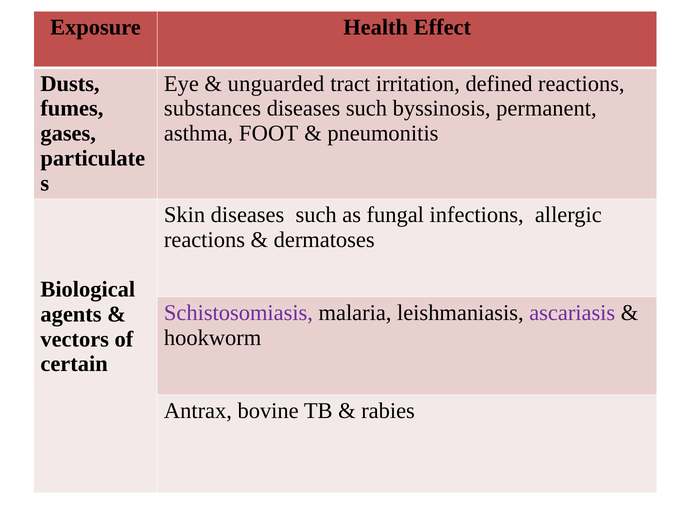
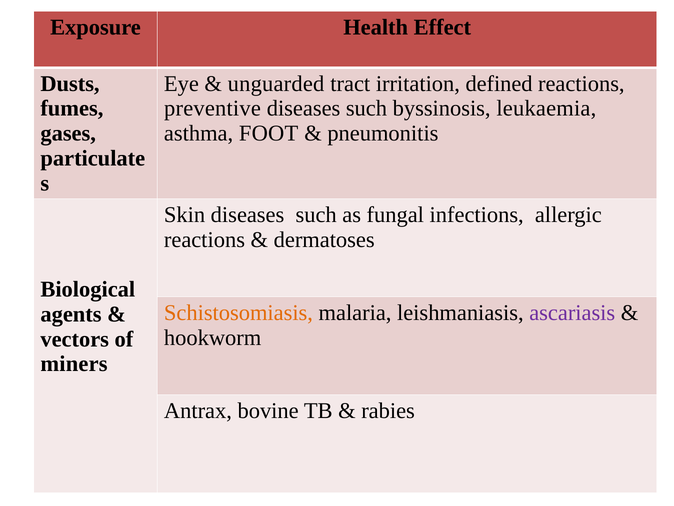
substances: substances -> preventive
permanent: permanent -> leukaemia
Schistosomiasis colour: purple -> orange
certain: certain -> miners
